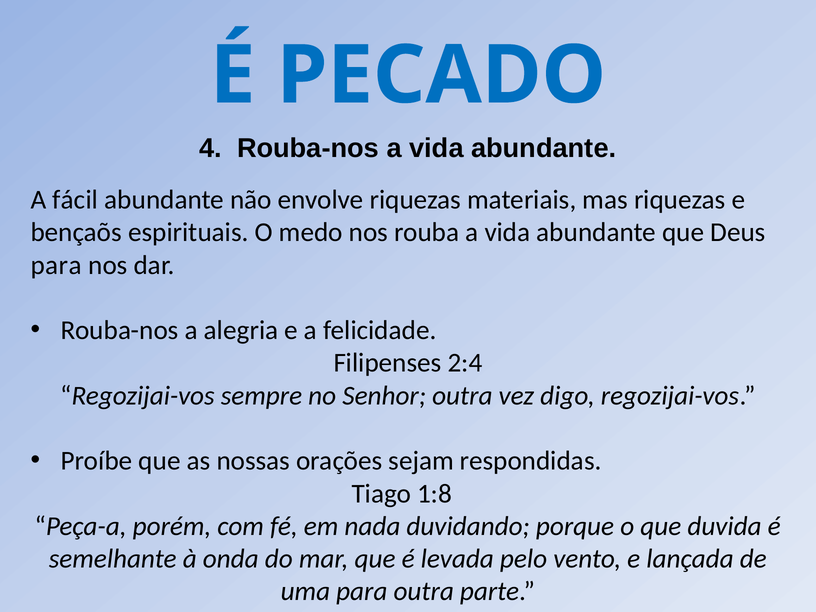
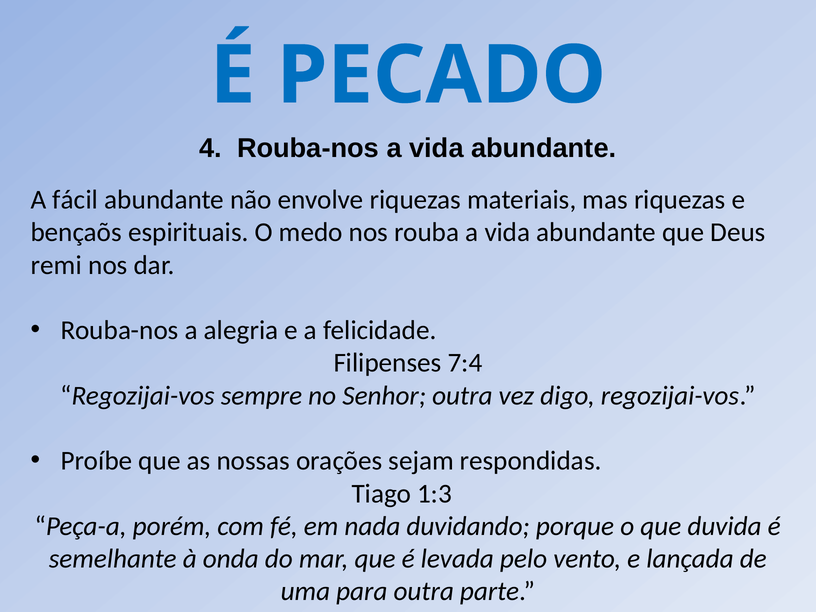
para at (56, 265): para -> remi
2:4: 2:4 -> 7:4
1:8: 1:8 -> 1:3
